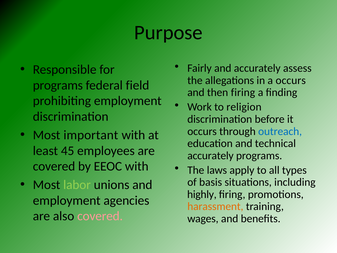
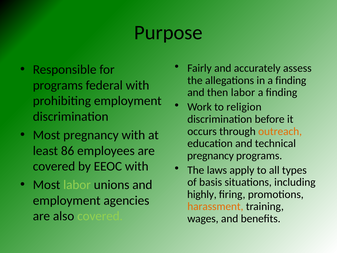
in a occurs: occurs -> finding
federal field: field -> with
then firing: firing -> labor
outreach colour: blue -> orange
Most important: important -> pregnancy
45: 45 -> 86
accurately at (210, 155): accurately -> pregnancy
covered at (100, 216) colour: pink -> light green
